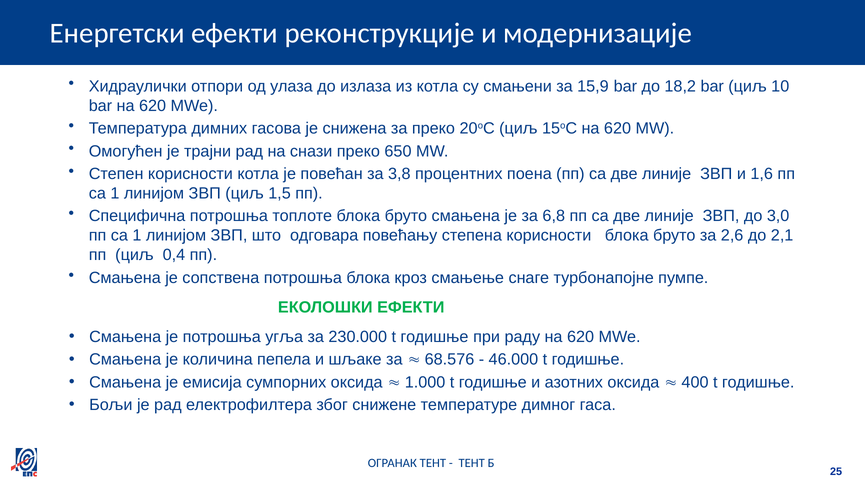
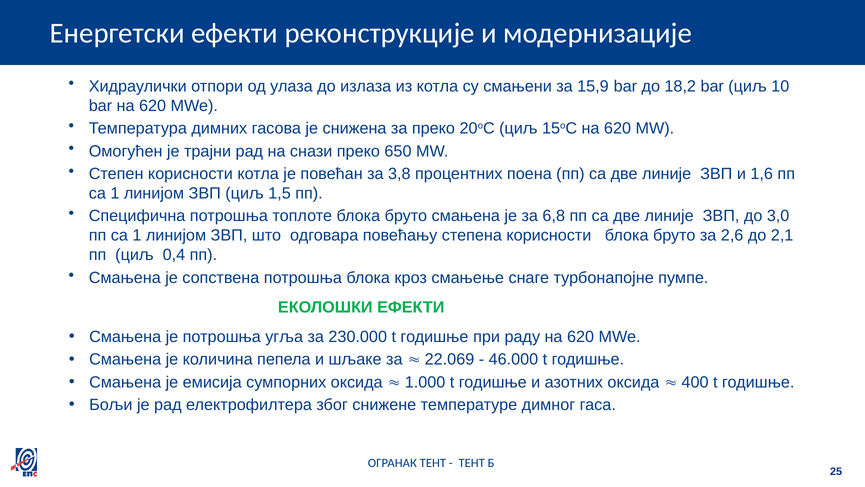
68.576: 68.576 -> 22.069
